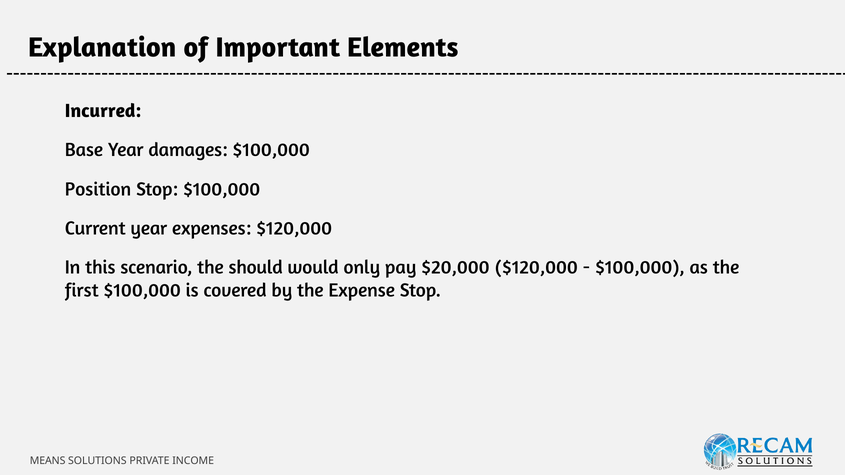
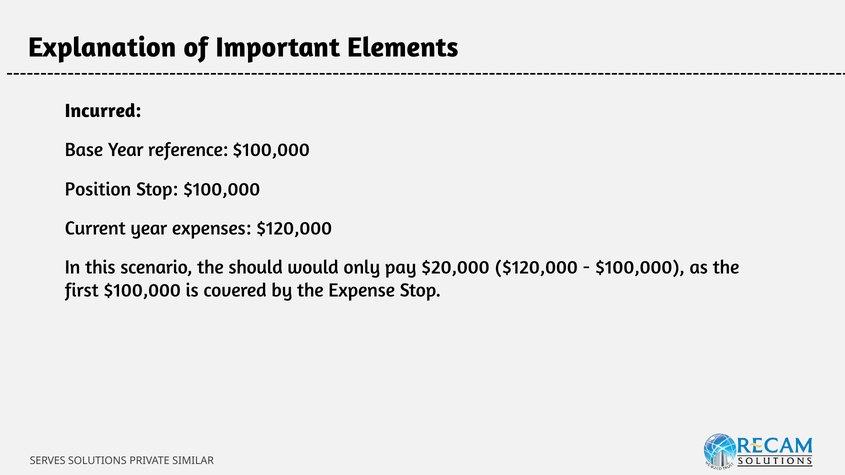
damages: damages -> reference
MEANS: MEANS -> SERVES
INCOME: INCOME -> SIMILAR
